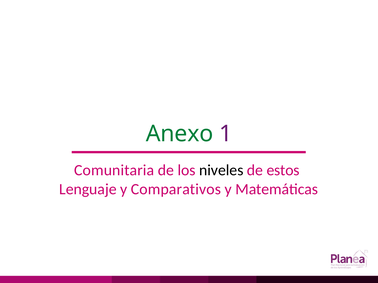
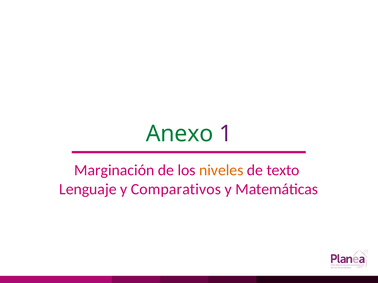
Comunitaria: Comunitaria -> Marginación
niveles colour: black -> orange
estos: estos -> texto
